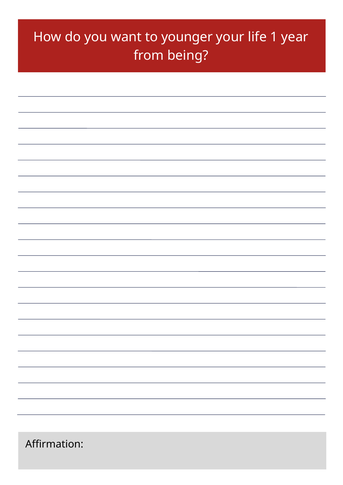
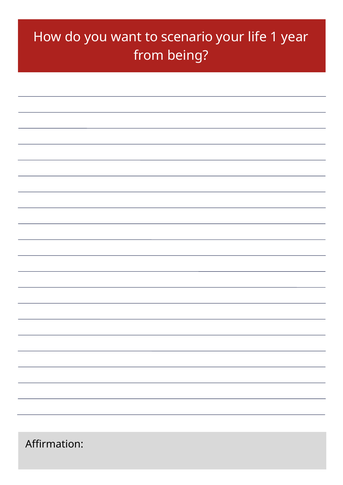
younger: younger -> scenario
